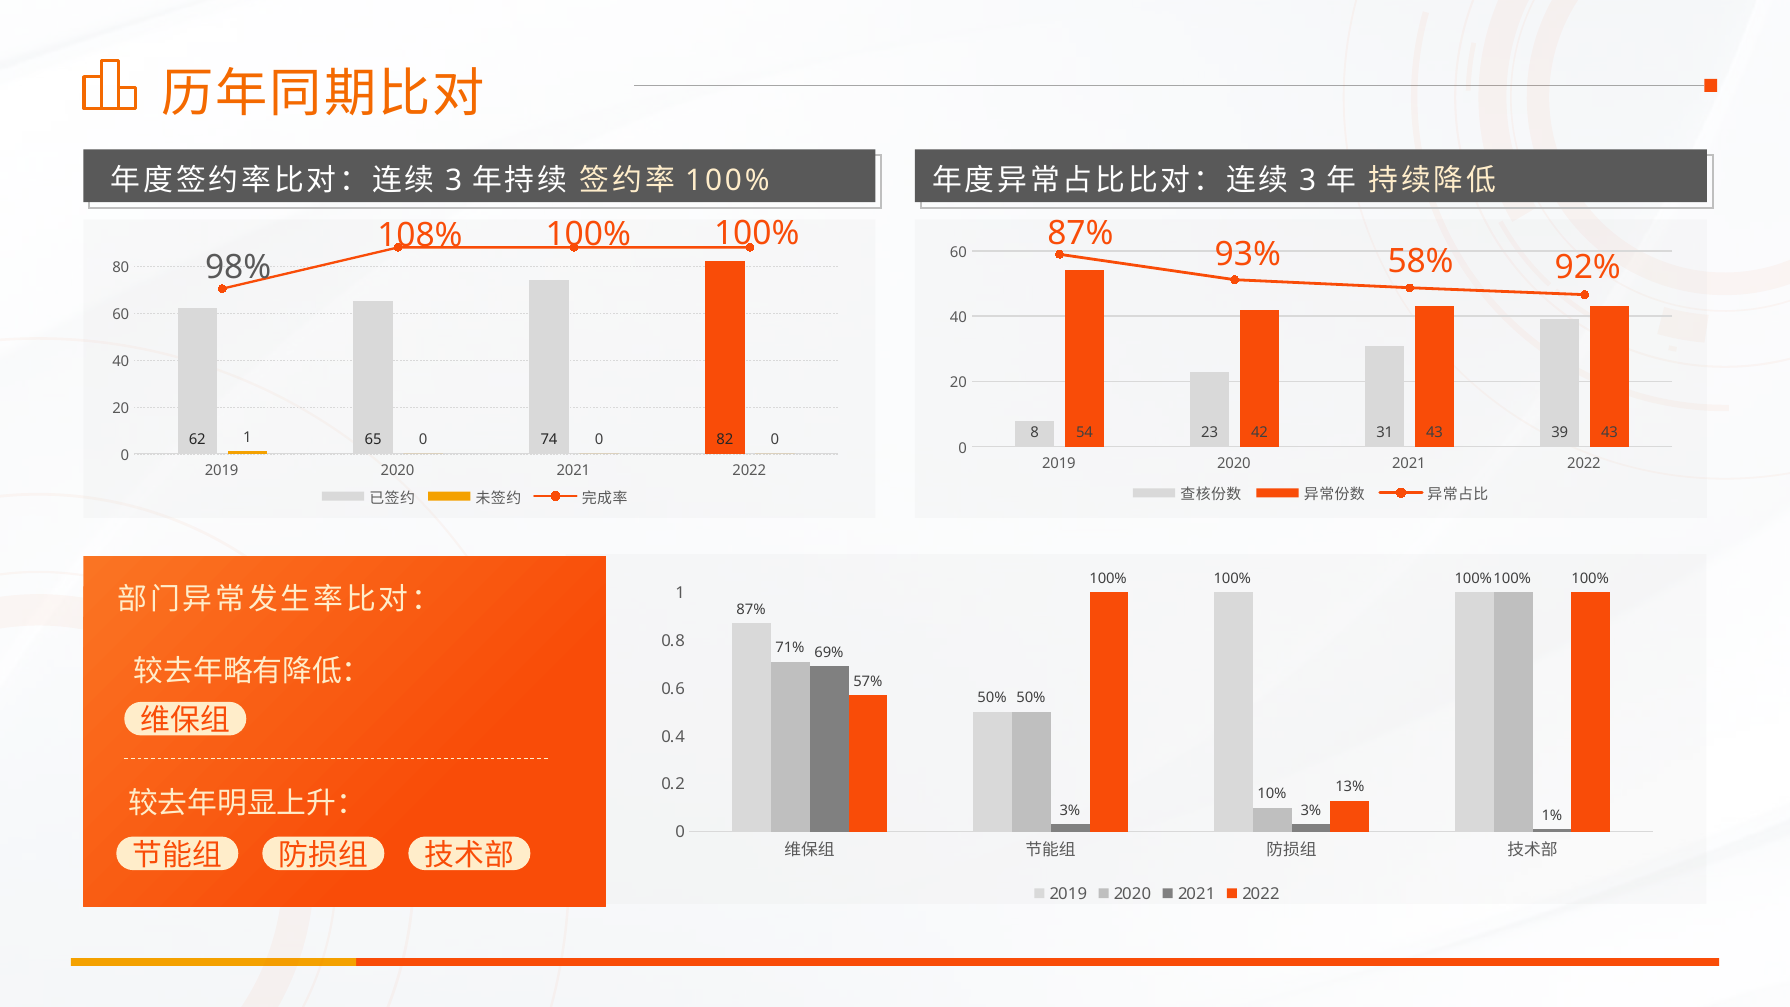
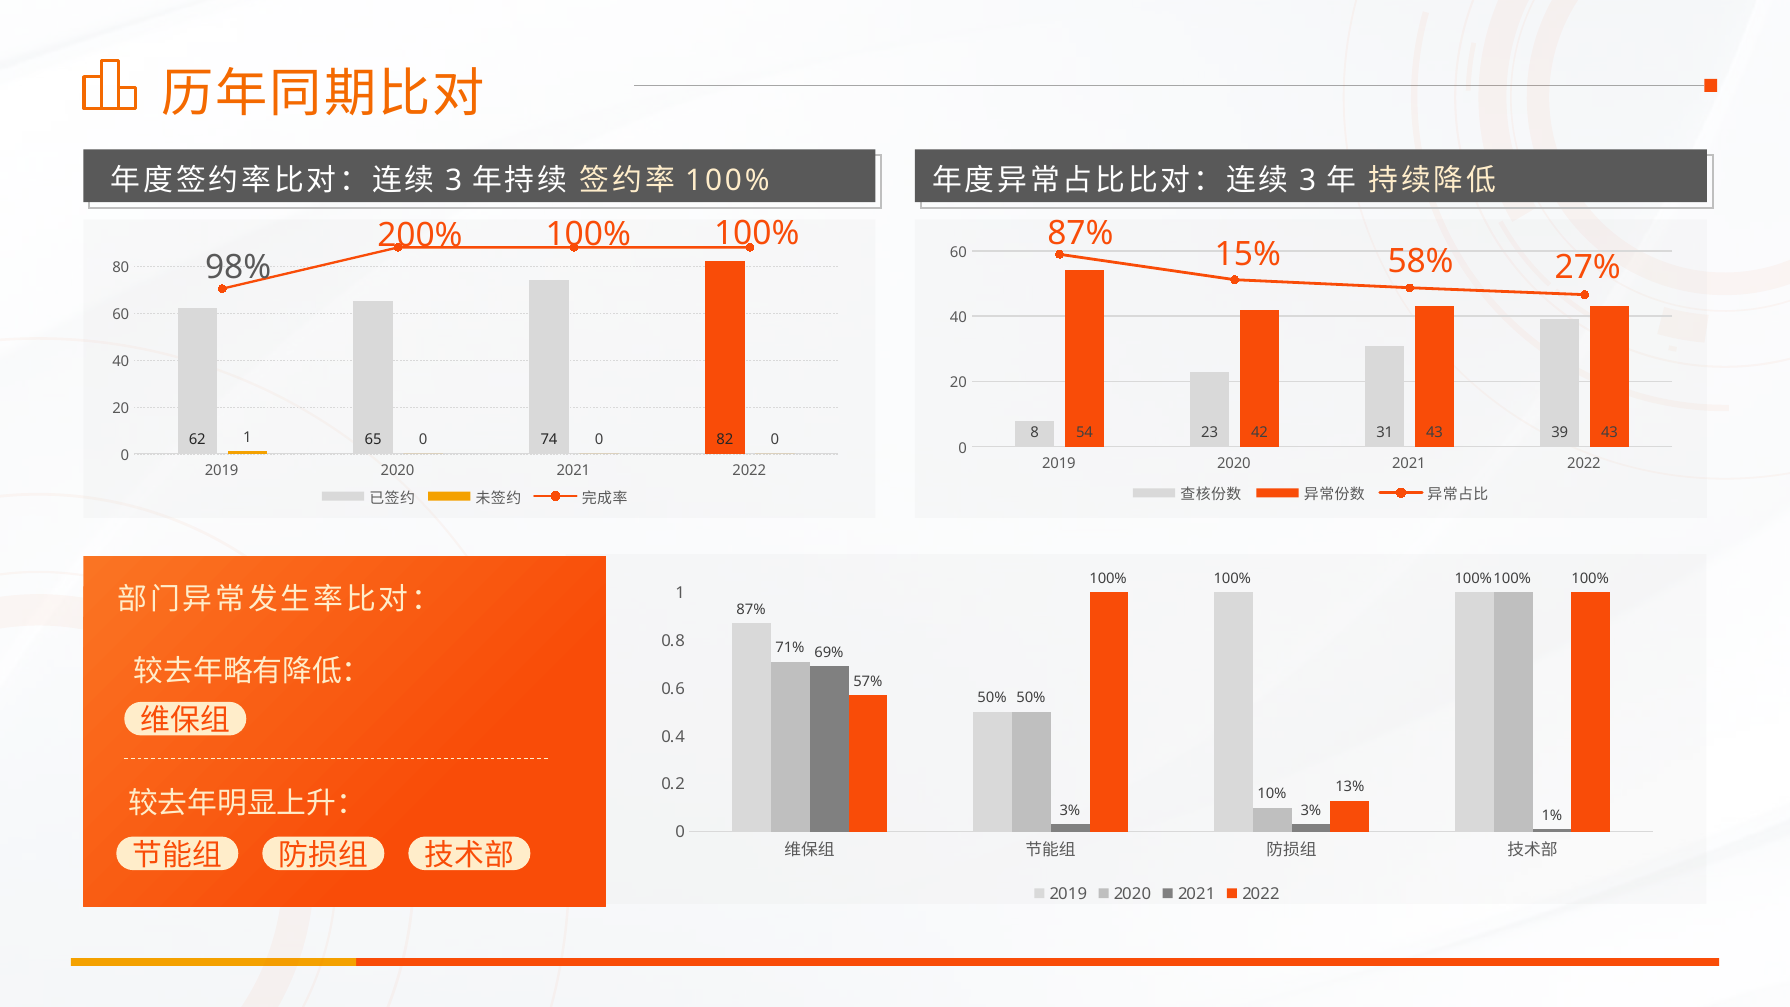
108%: 108% -> 200%
93%: 93% -> 15%
92%: 92% -> 27%
